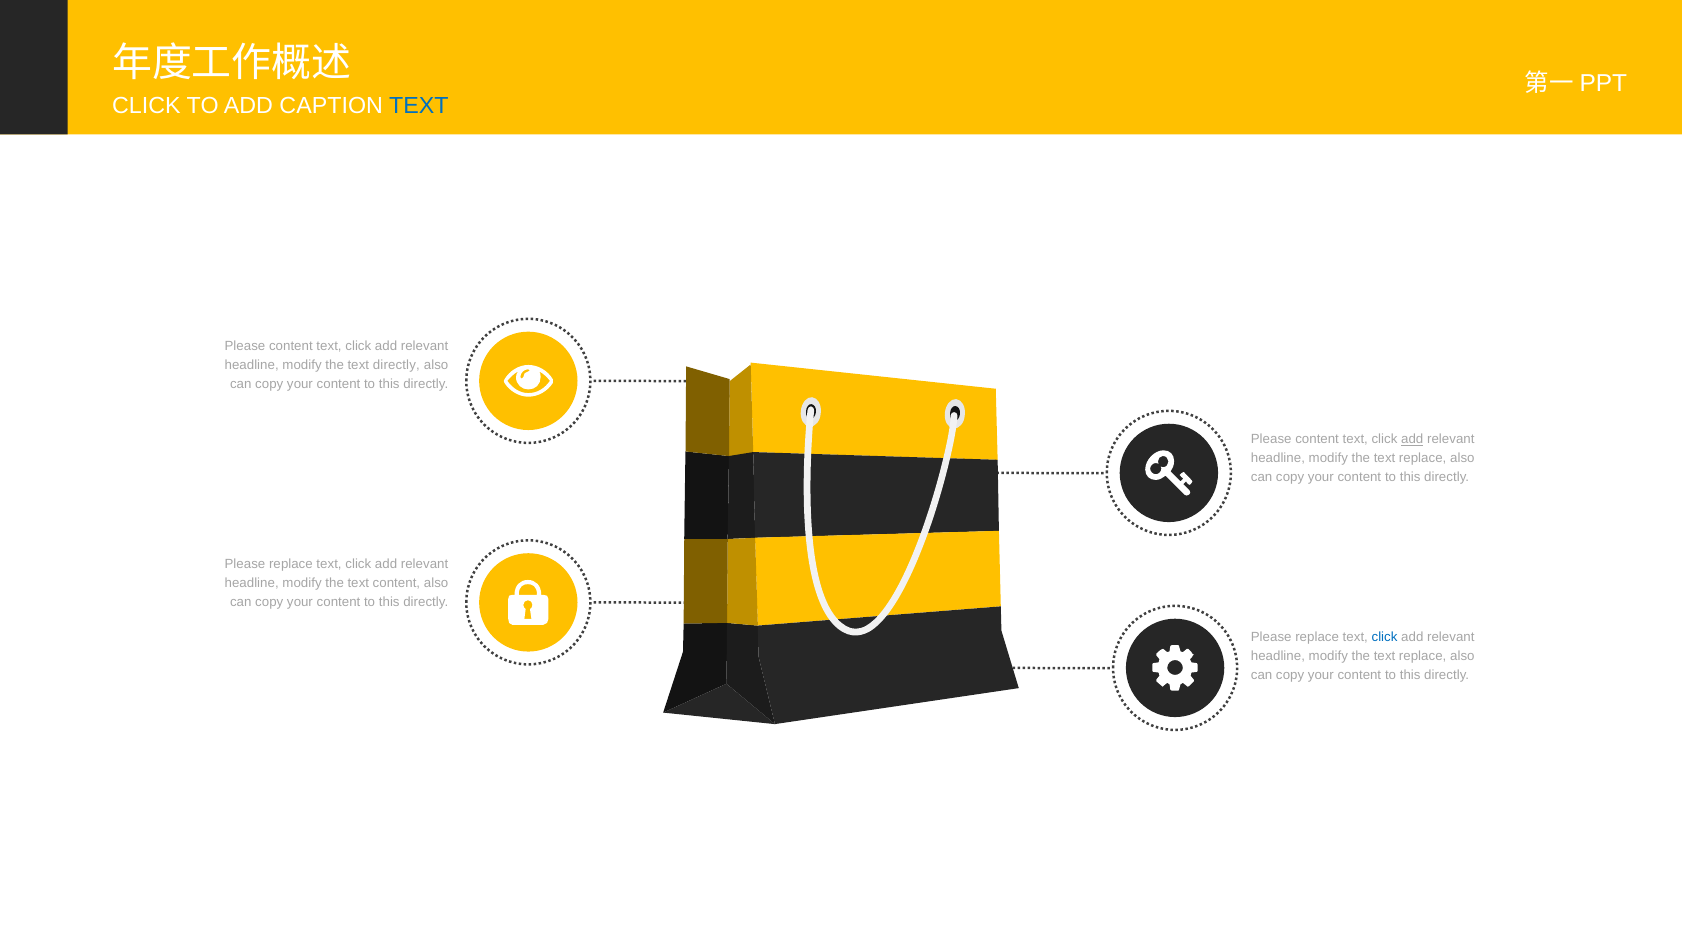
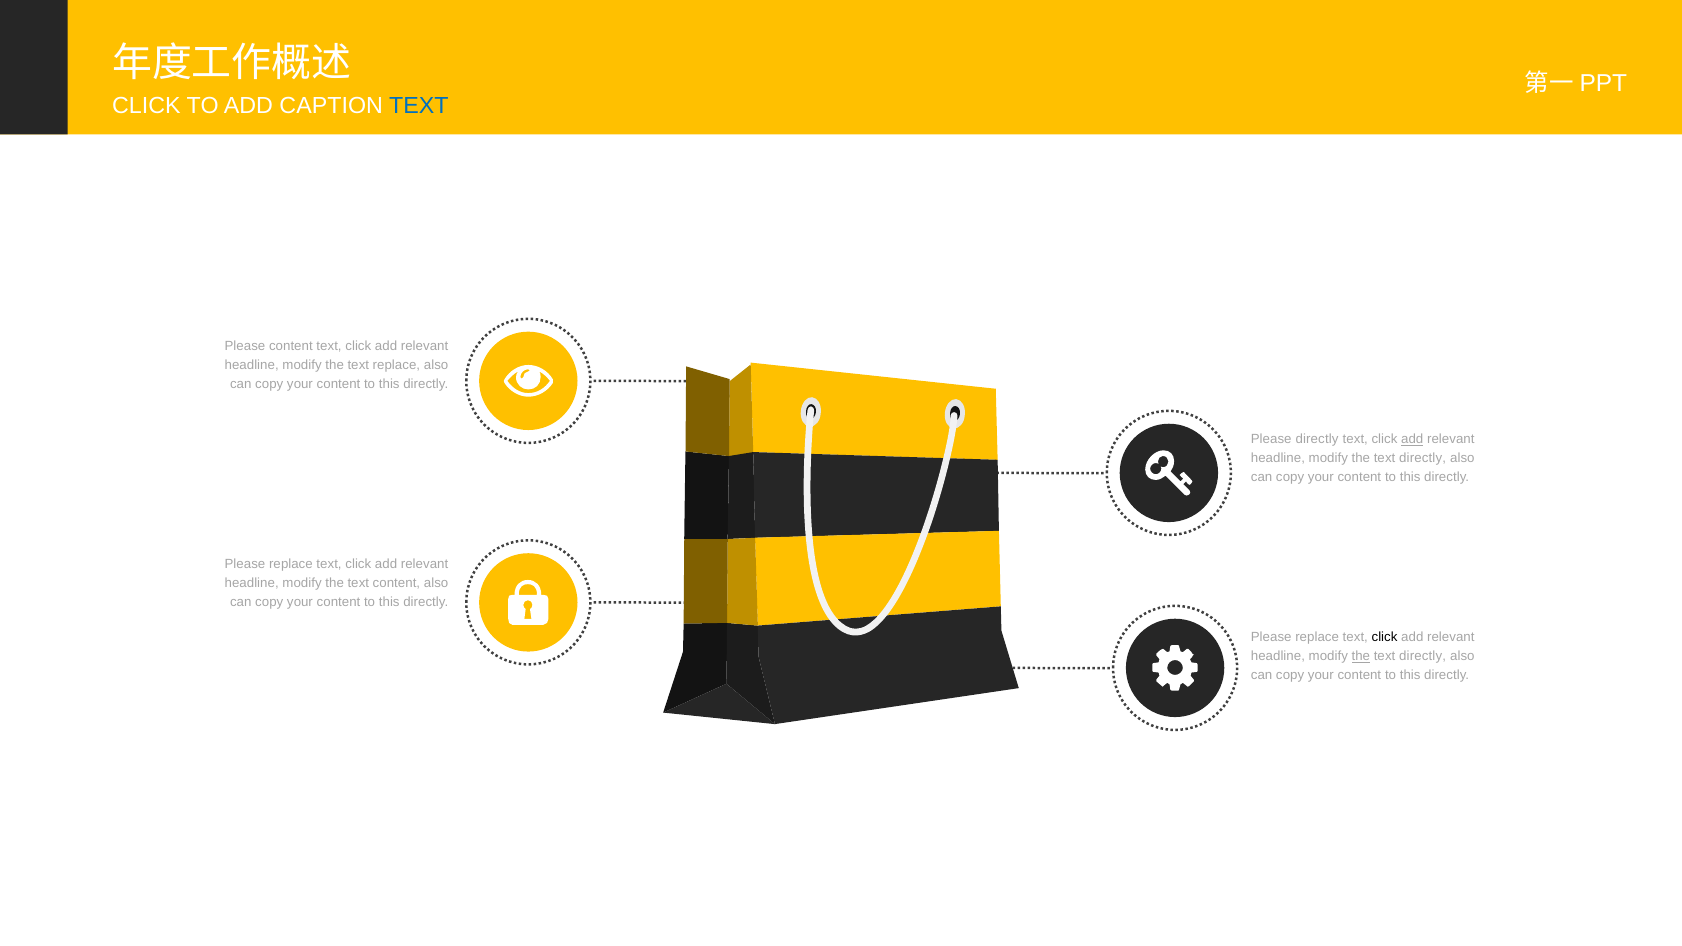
text directly: directly -> replace
content at (1317, 439): content -> directly
replace at (1423, 458): replace -> directly
click at (1385, 637) colour: blue -> black
the at (1361, 656) underline: none -> present
replace at (1423, 656): replace -> directly
